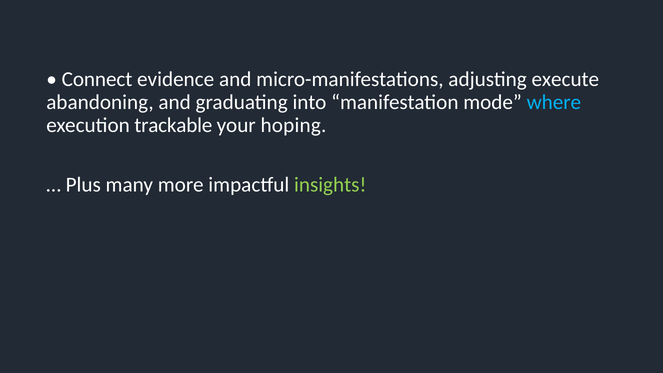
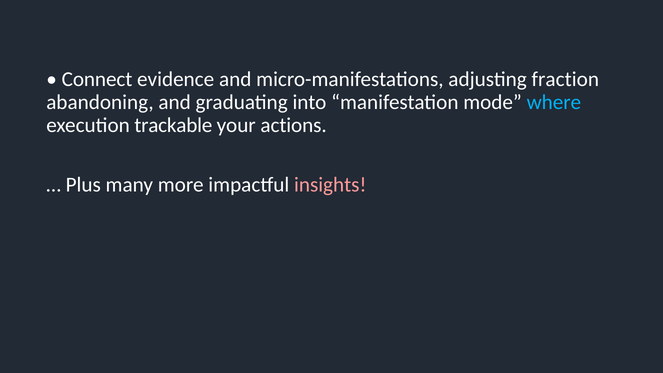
execute: execute -> fraction
hoping: hoping -> actions
insights colour: light green -> pink
